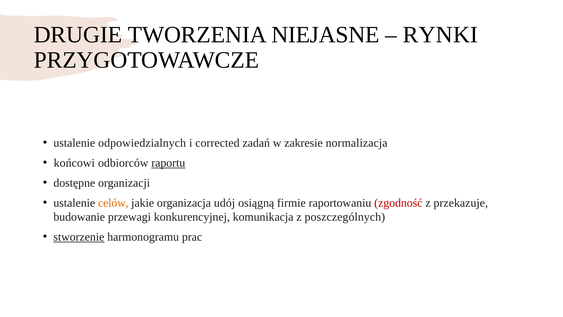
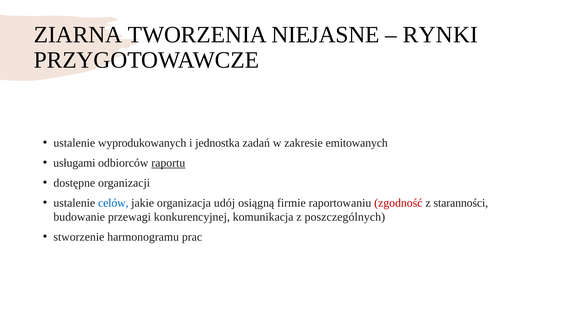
DRUGIE: DRUGIE -> ZIARNA
odpowiedzialnych: odpowiedzialnych -> wyprodukowanych
corrected: corrected -> jednostka
normalizacja: normalizacja -> emitowanych
końcowi: końcowi -> usługami
celów colour: orange -> blue
przekazuje: przekazuje -> staranności
stworzenie underline: present -> none
